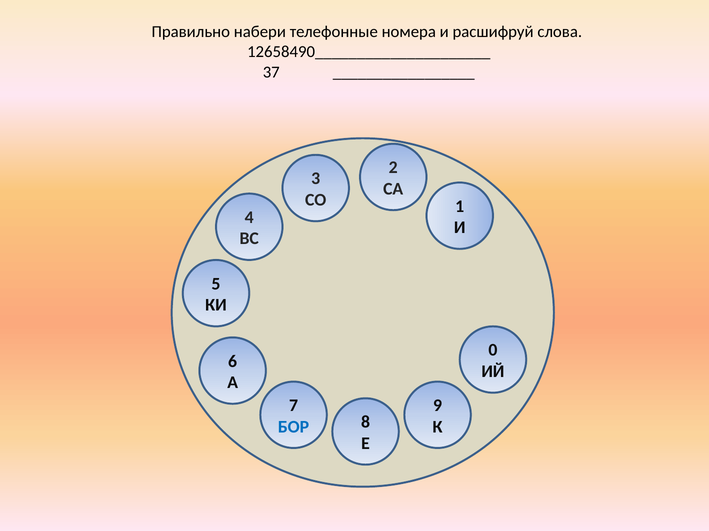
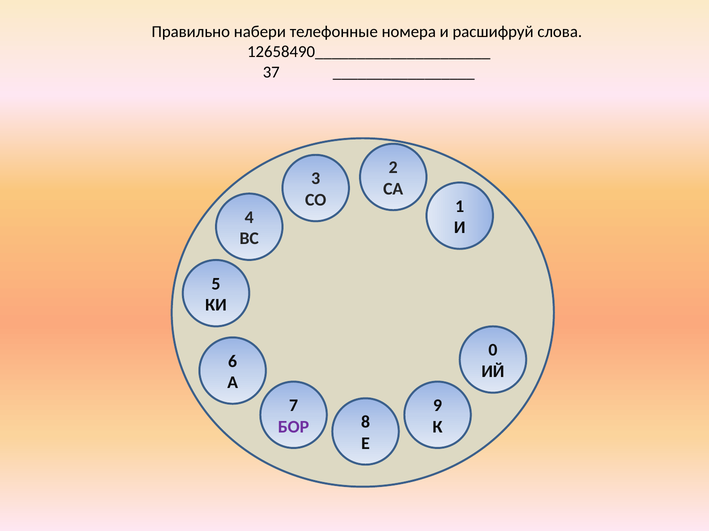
БОР colour: blue -> purple
